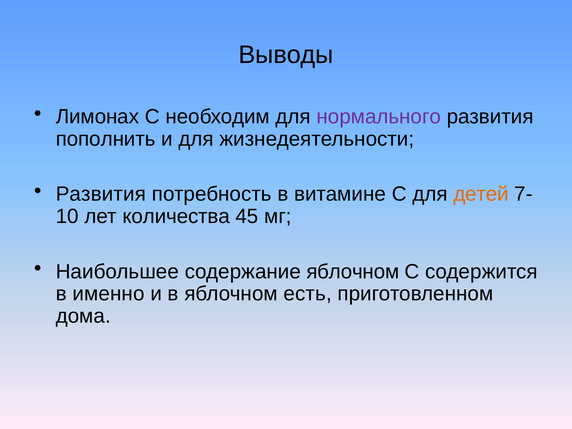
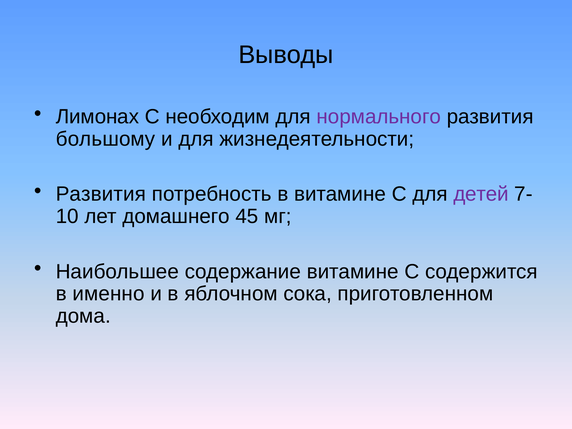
пополнить: пополнить -> большому
детей colour: orange -> purple
количества: количества -> домашнего
содержание яблочном: яблочном -> витамине
есть: есть -> сока
